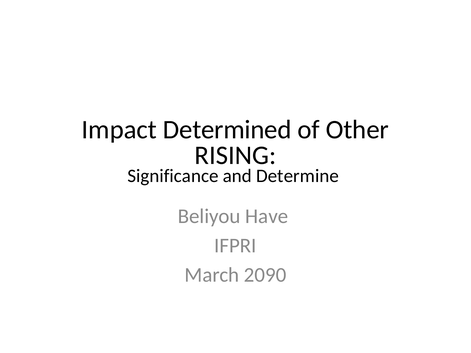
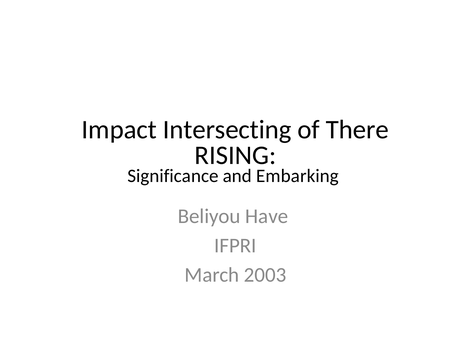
Determined: Determined -> Intersecting
Other: Other -> There
Determine: Determine -> Embarking
2090: 2090 -> 2003
